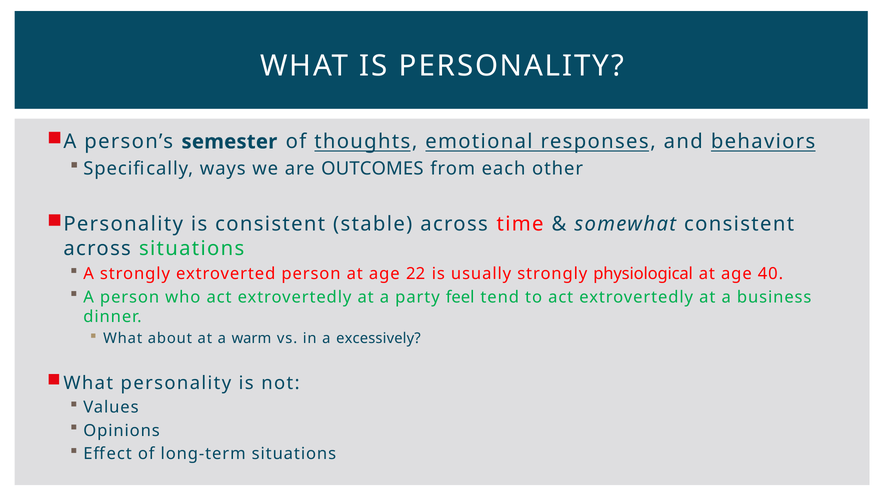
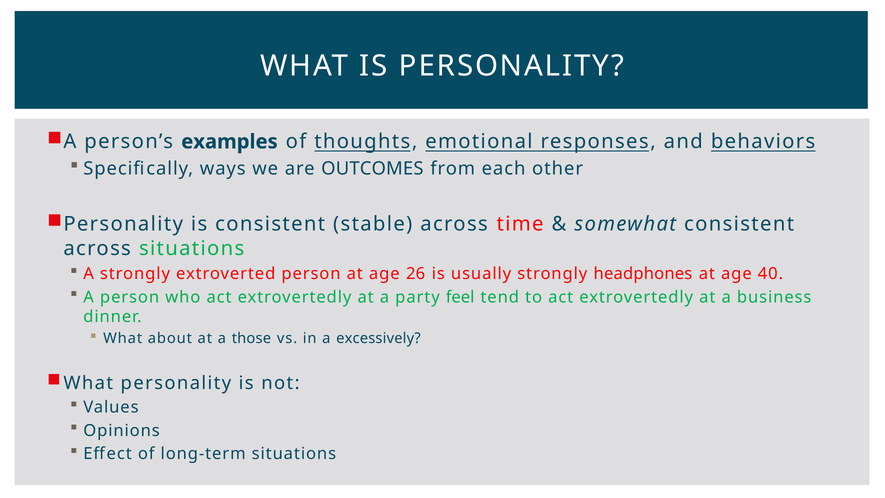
semester: semester -> examples
22: 22 -> 26
physiological: physiological -> headphones
warm: warm -> those
